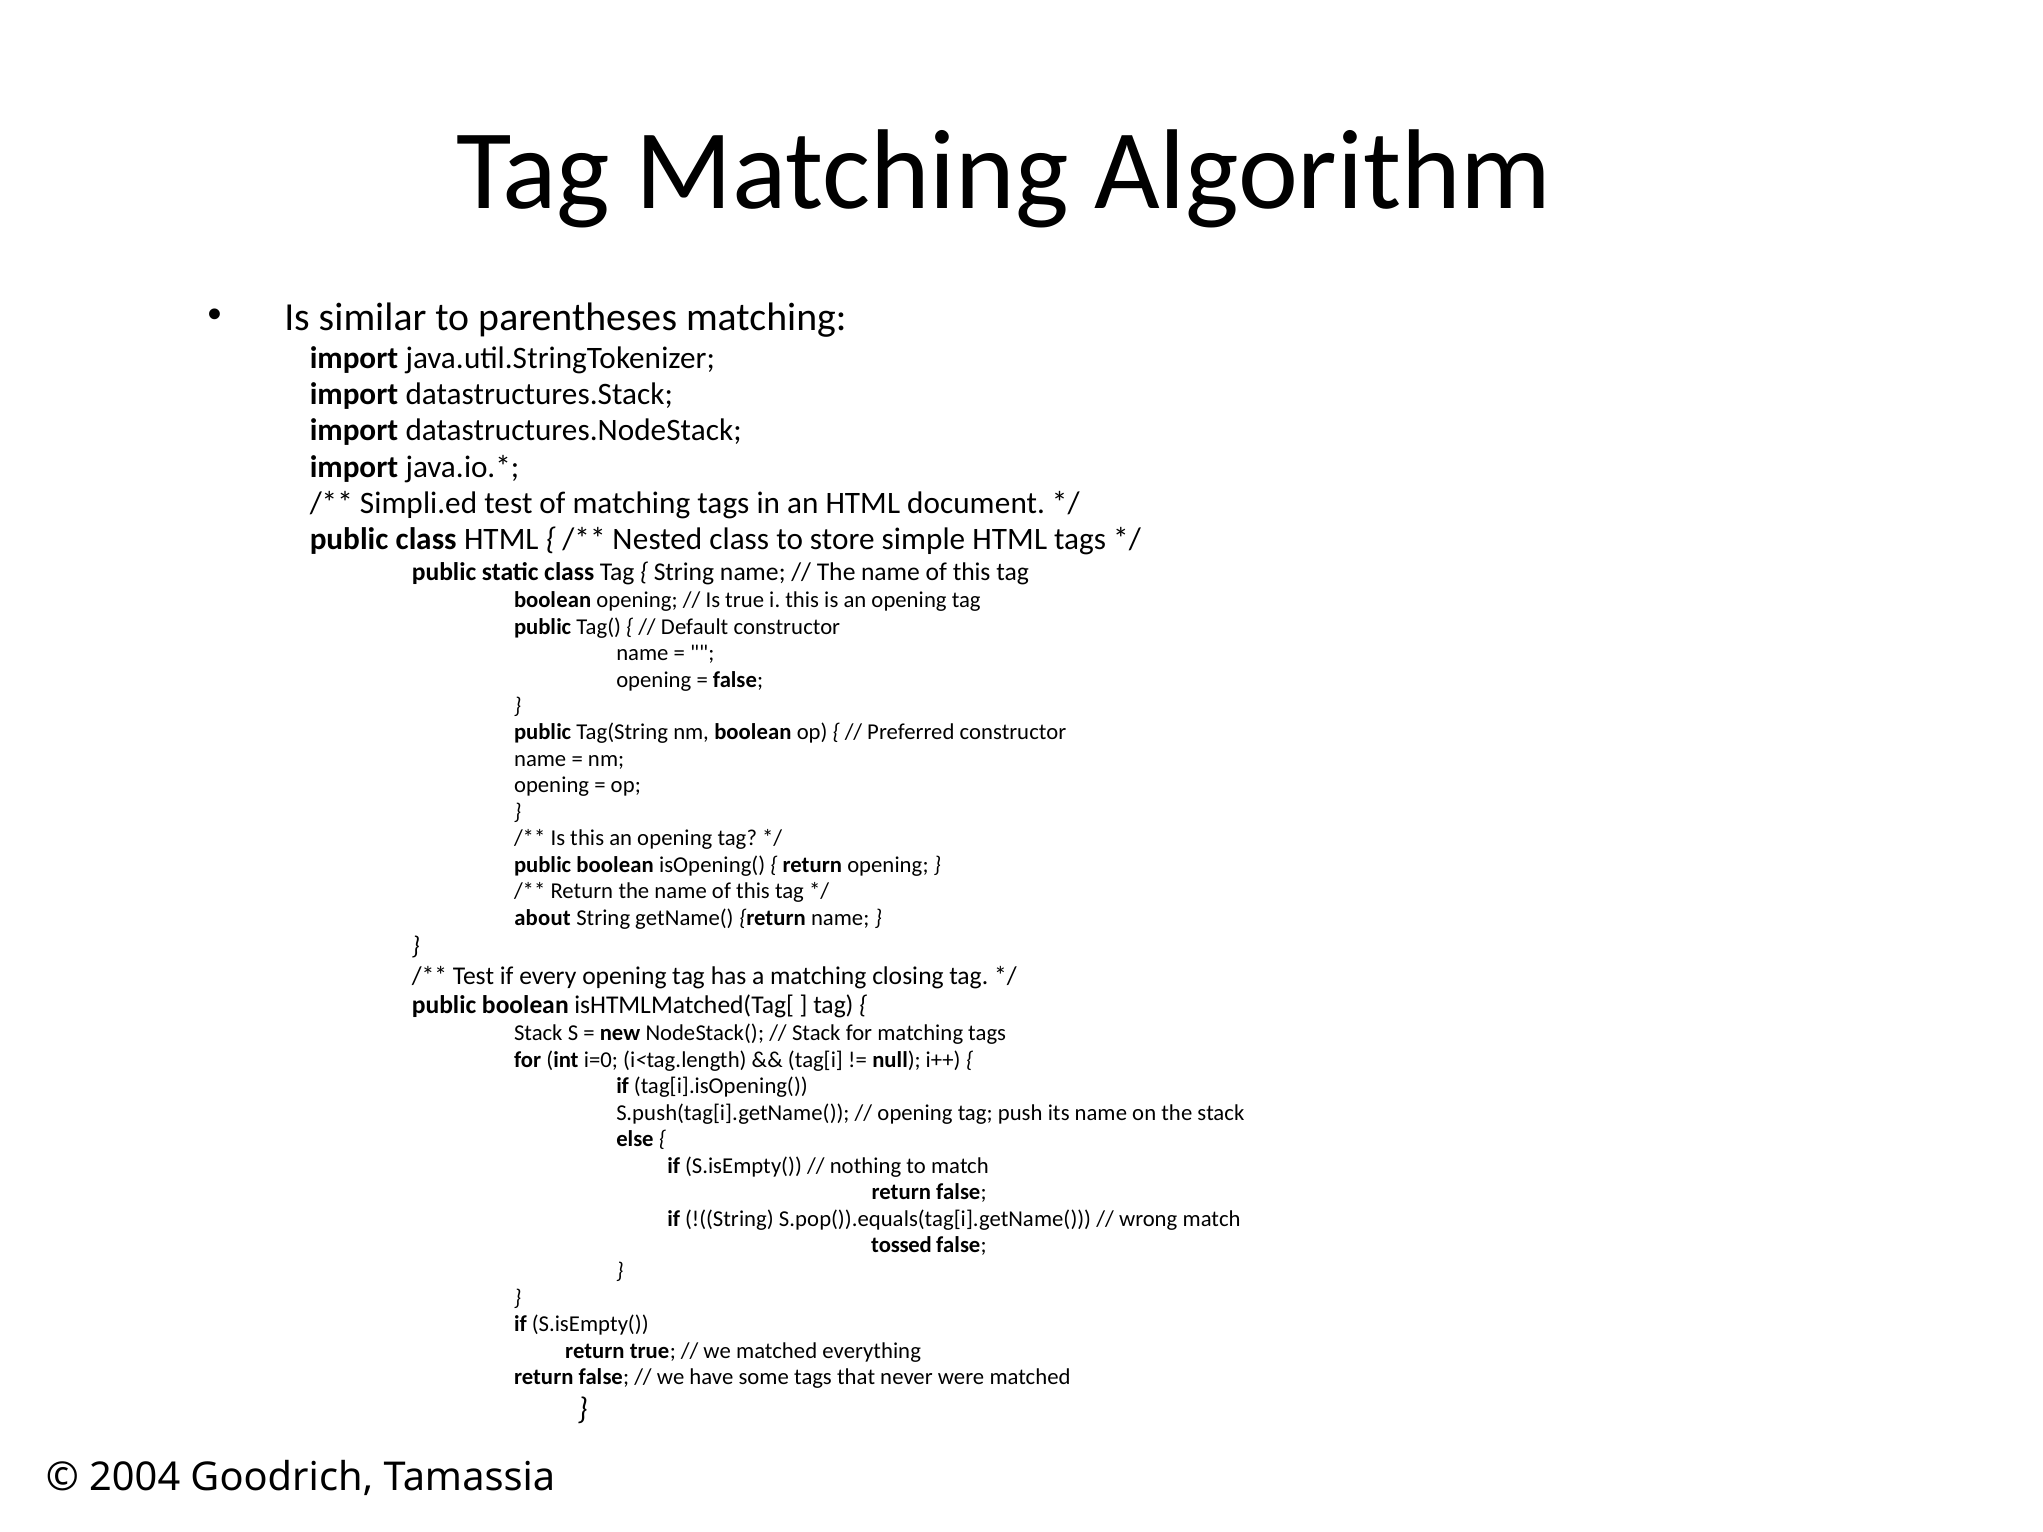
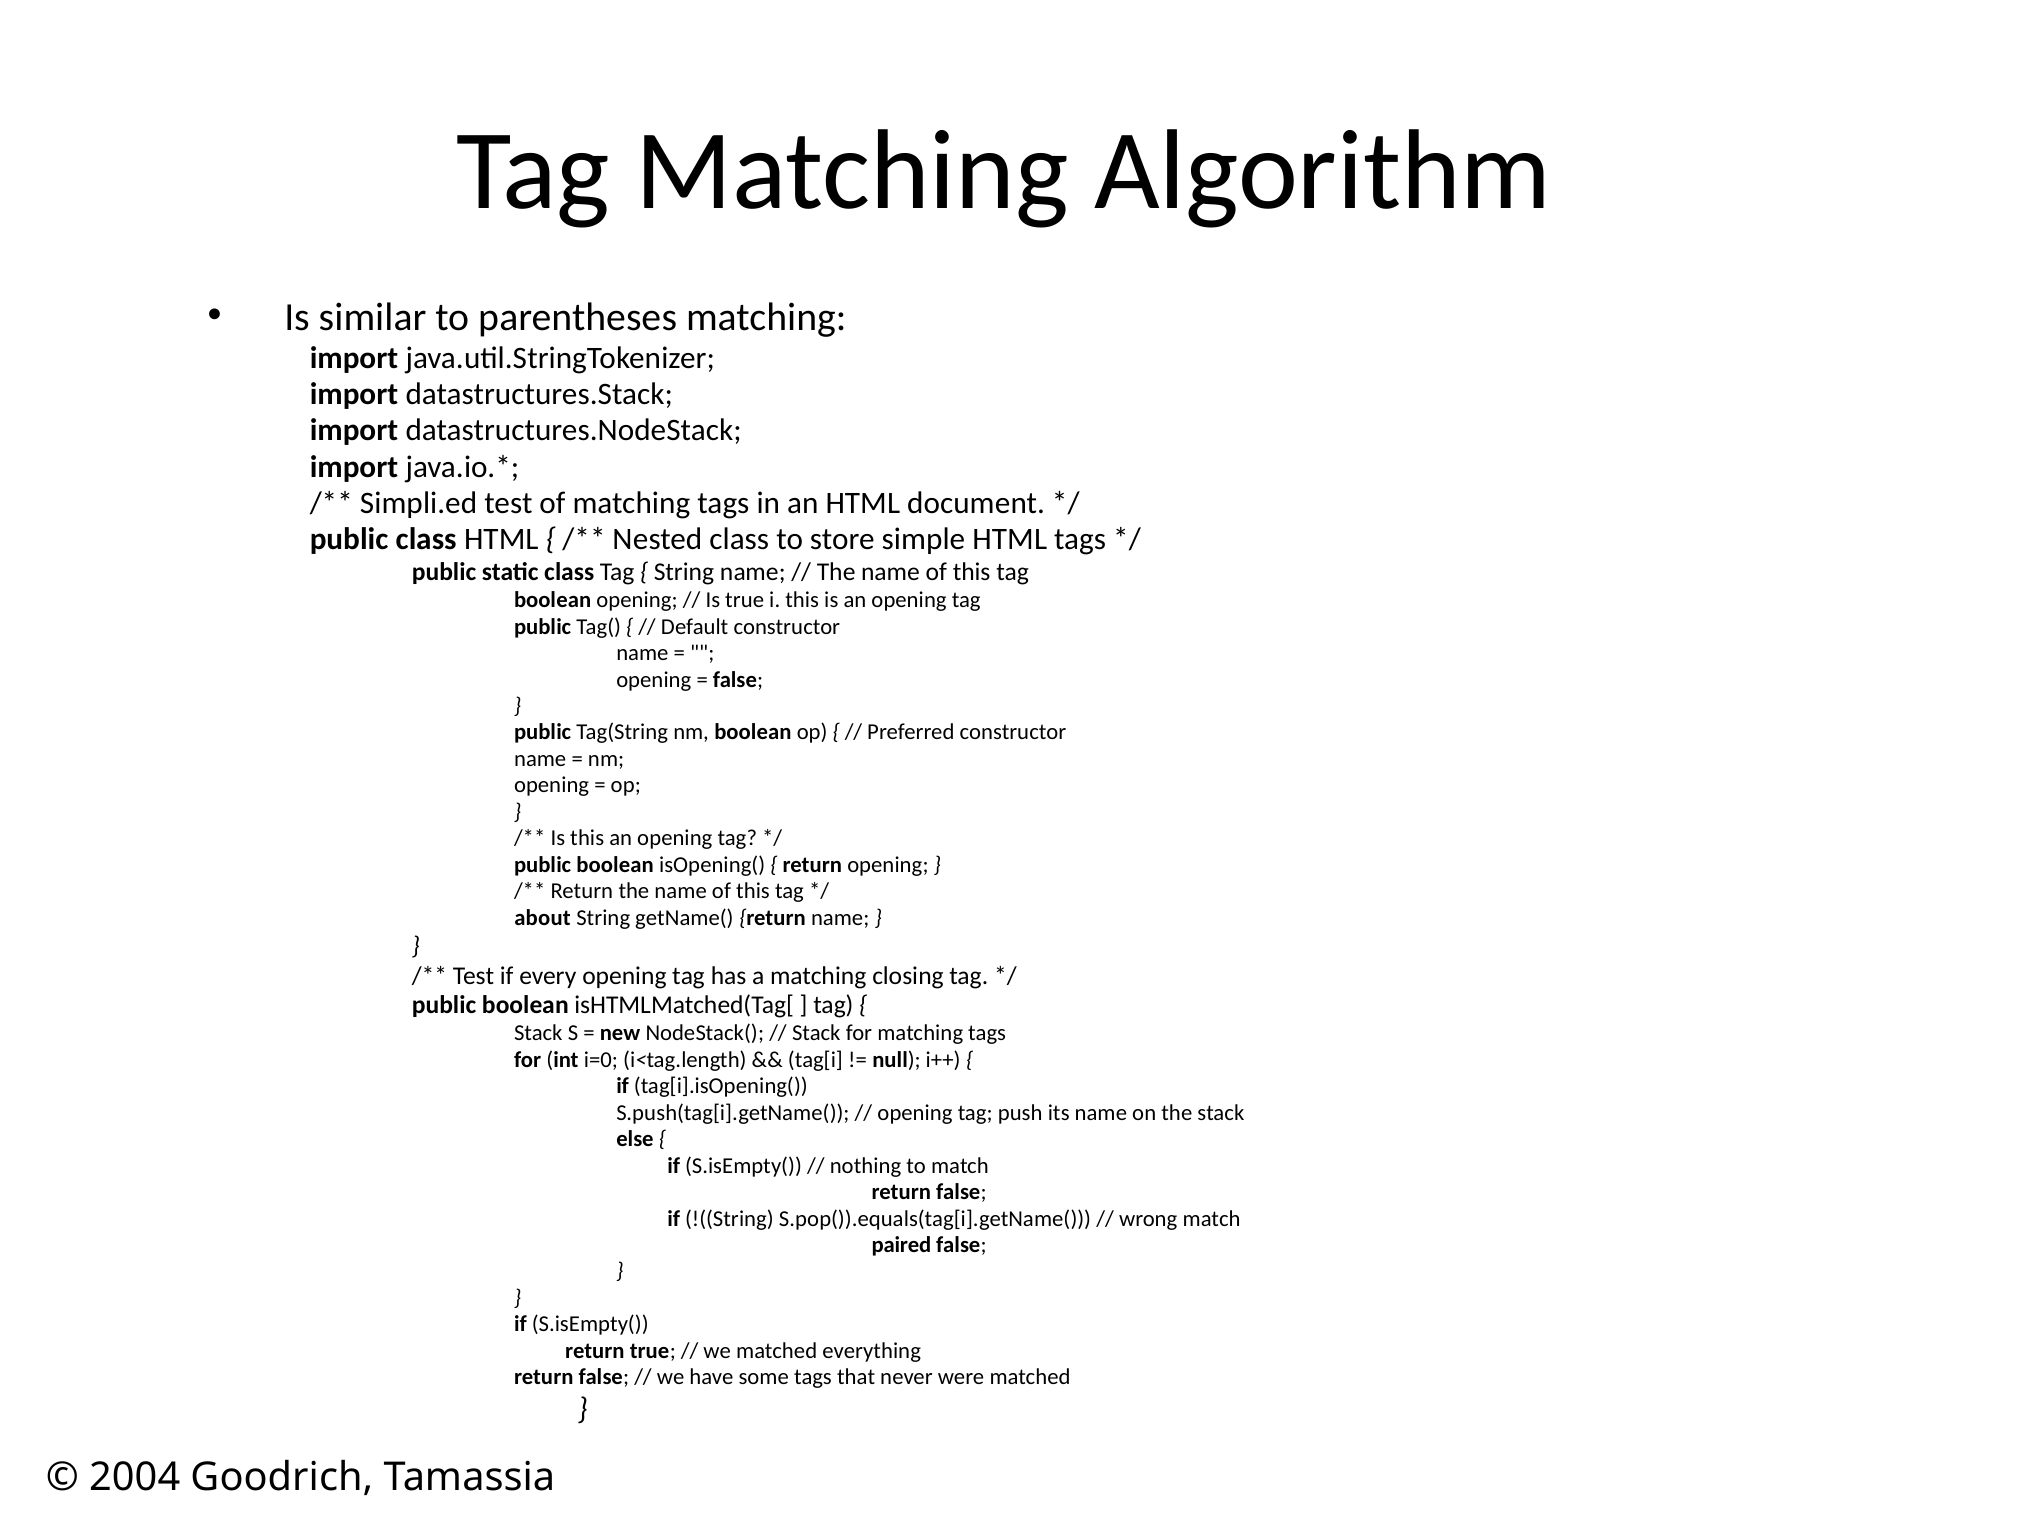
tossed: tossed -> paired
